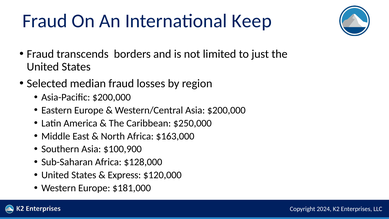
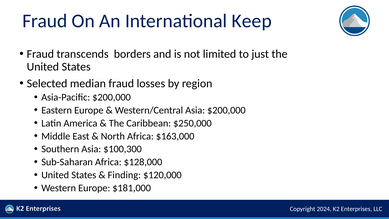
$100,900: $100,900 -> $100,300
Express: Express -> Finding
